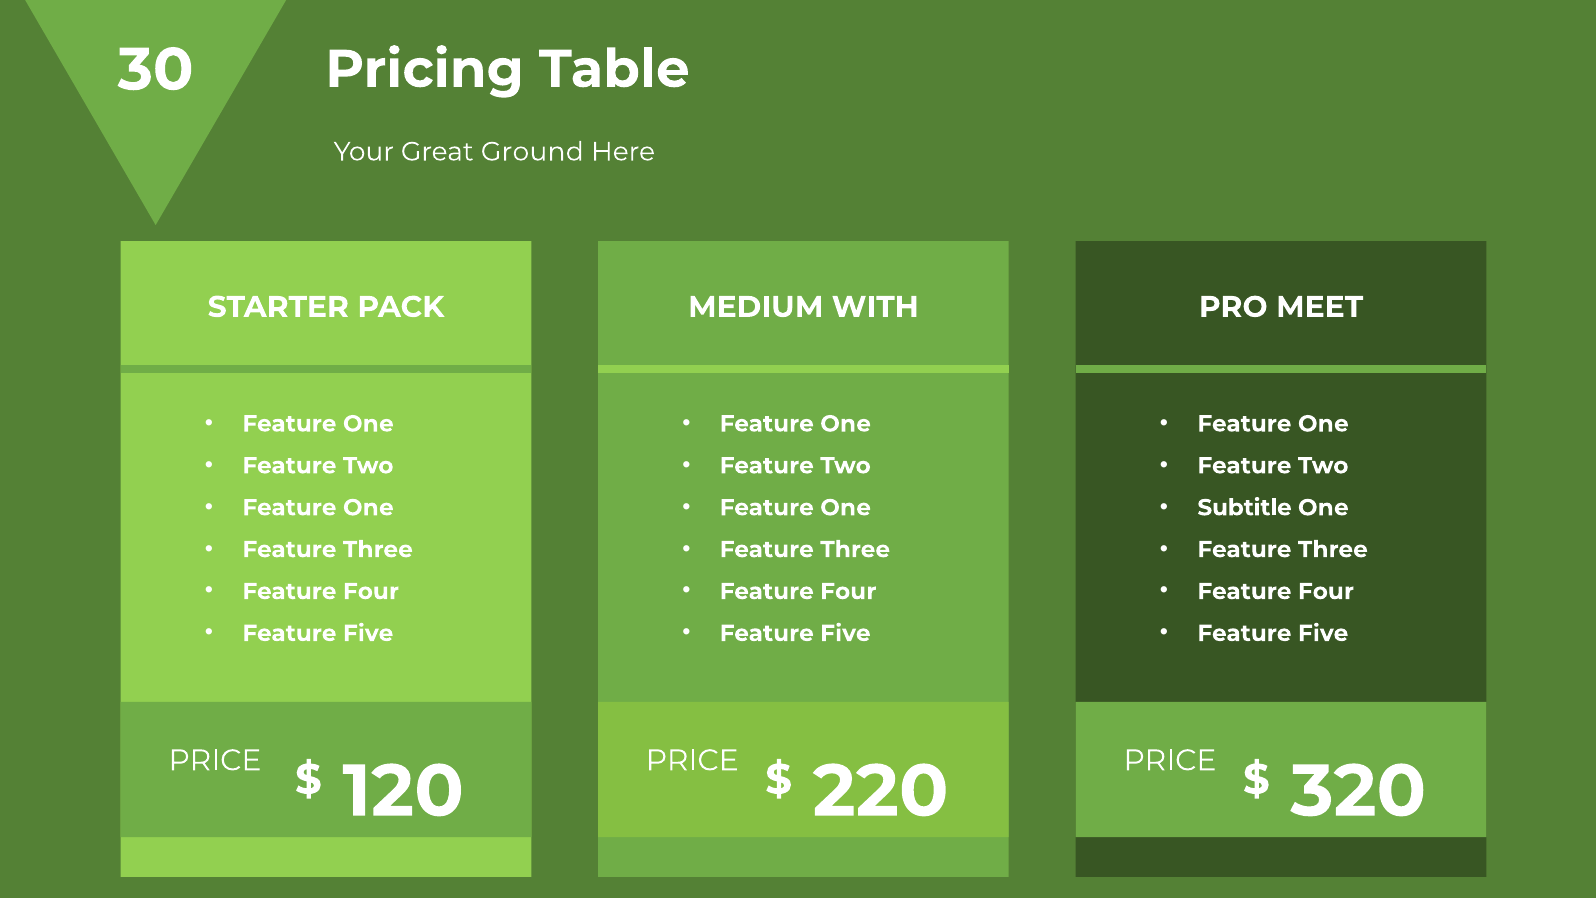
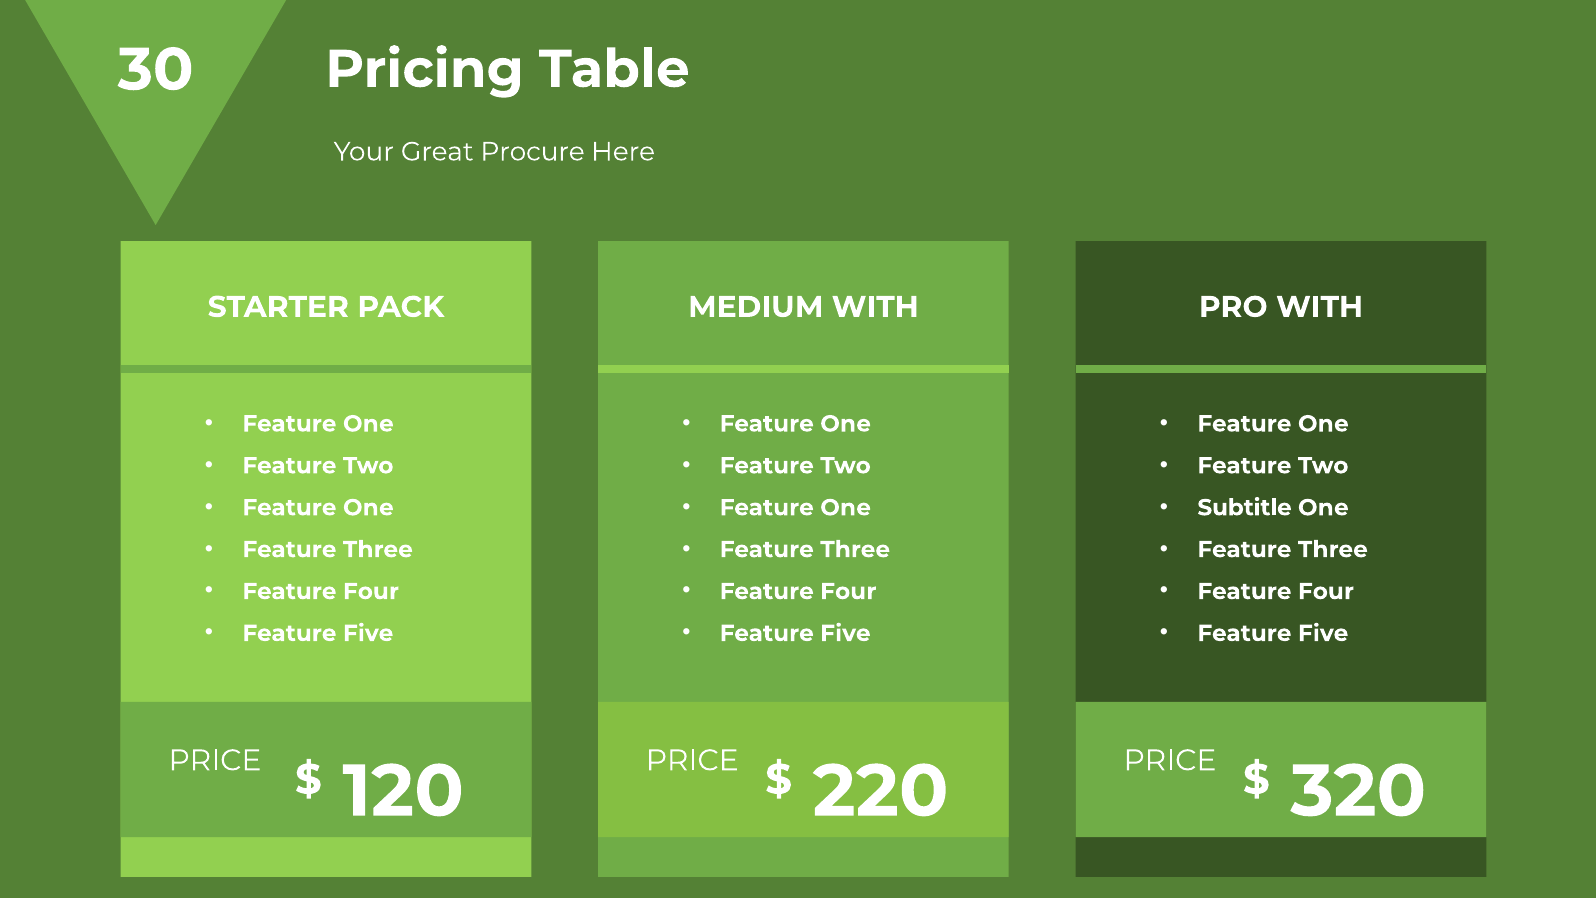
Ground: Ground -> Procure
PRO MEET: MEET -> WITH
